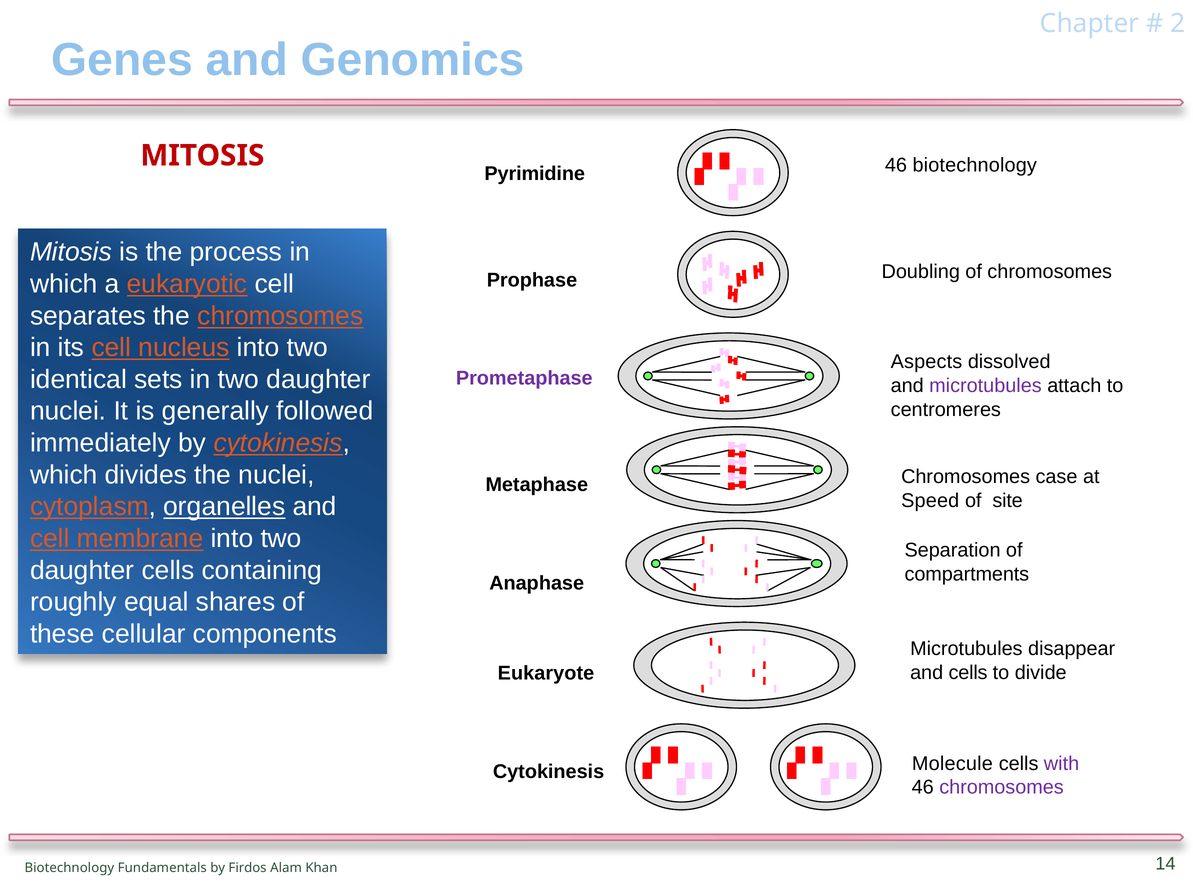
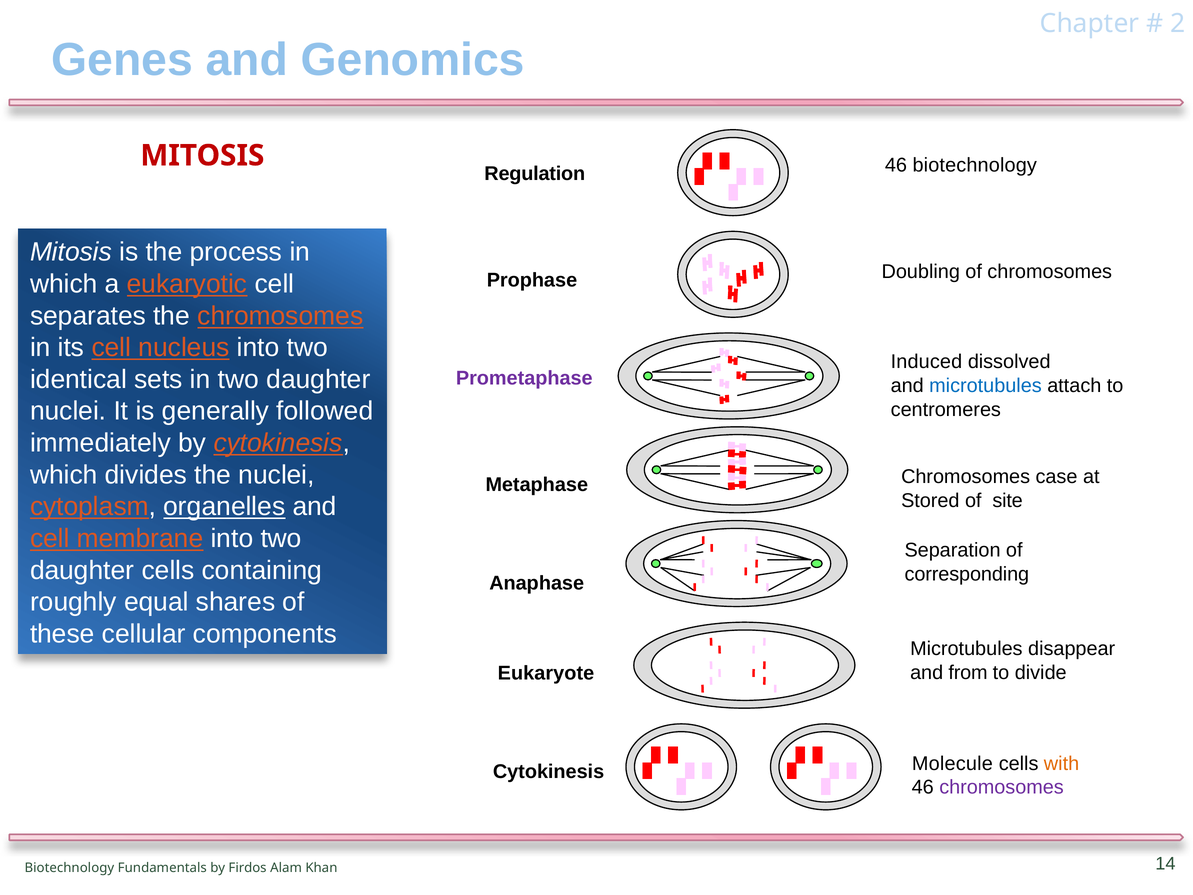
Pyrimidine: Pyrimidine -> Regulation
Aspects: Aspects -> Induced
microtubules at (985, 386) colour: purple -> blue
Speed: Speed -> Stored
compartments: compartments -> corresponding
and cells: cells -> from
with colour: purple -> orange
